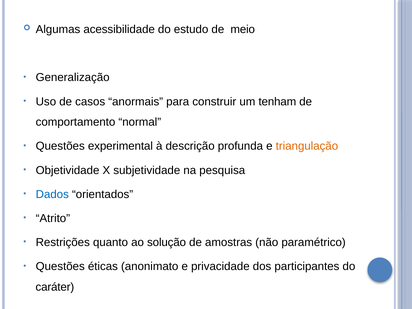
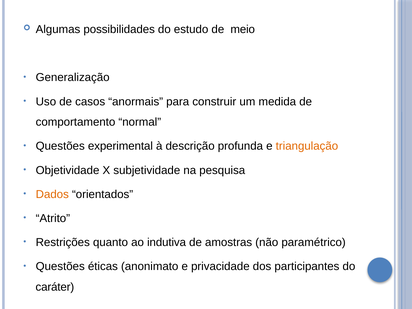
acessibilidade: acessibilidade -> possibilidades
tenham: tenham -> medida
Dados colour: blue -> orange
solução: solução -> indutiva
